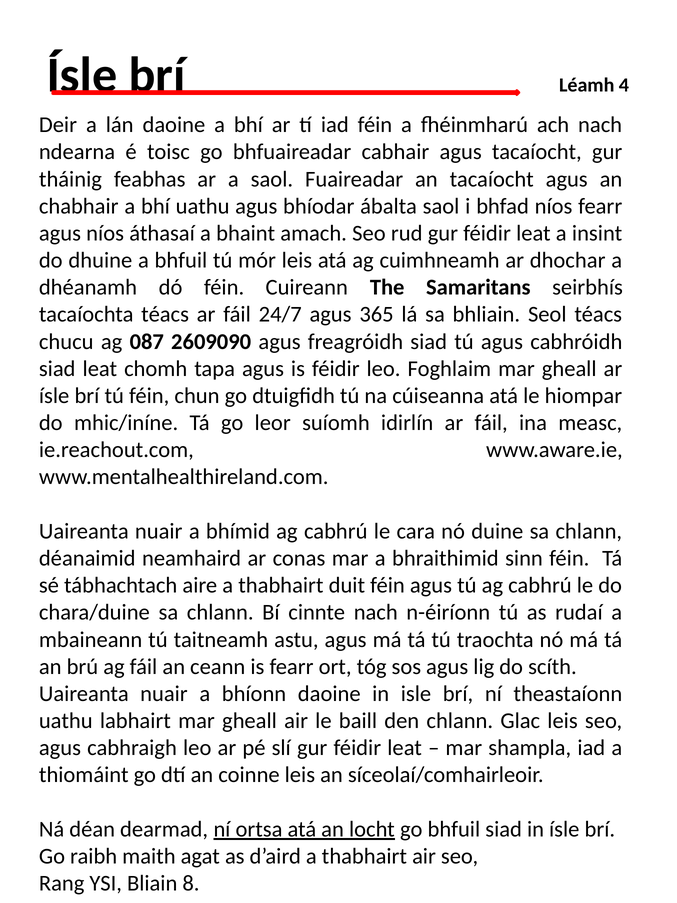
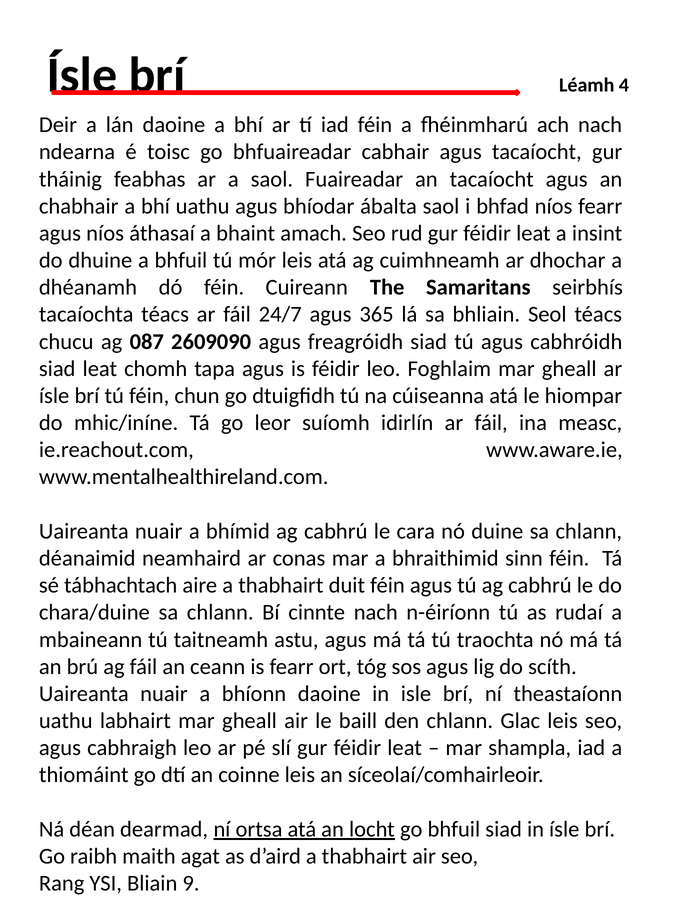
8: 8 -> 9
